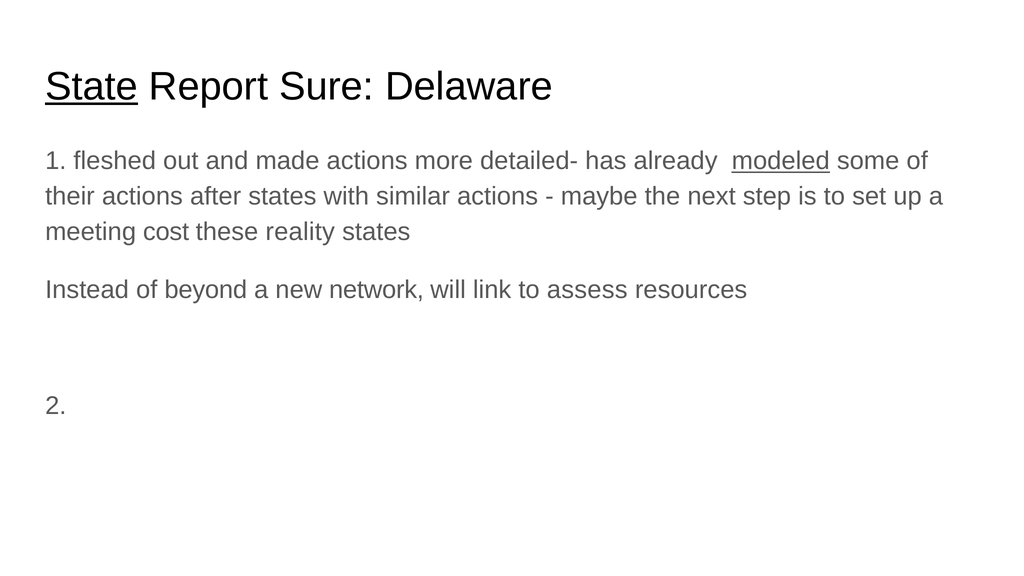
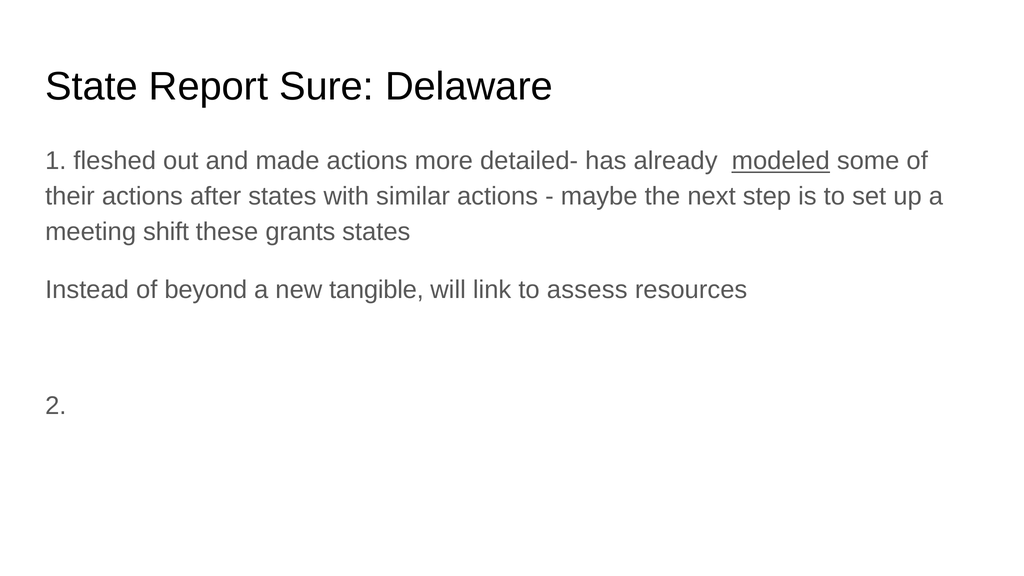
State underline: present -> none
cost: cost -> shift
reality: reality -> grants
network: network -> tangible
